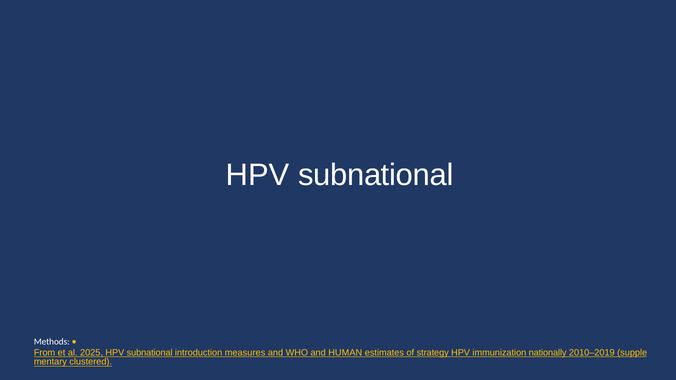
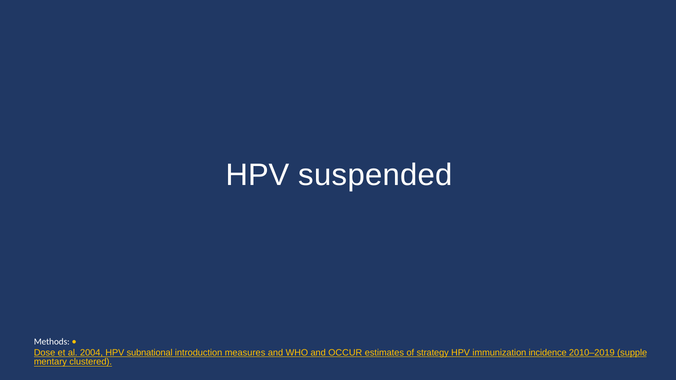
subnational at (376, 175): subnational -> suspended
From: From -> Dose
2025: 2025 -> 2004
HUMAN: HUMAN -> OCCUR
nationally: nationally -> incidence
